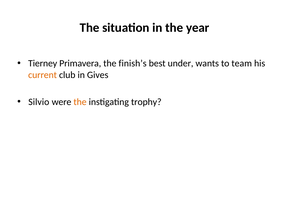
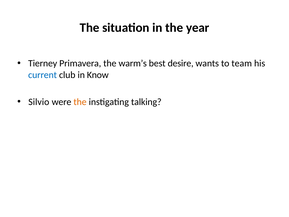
finish’s: finish’s -> warm’s
under: under -> desire
current colour: orange -> blue
Gives: Gives -> Know
trophy: trophy -> talking
